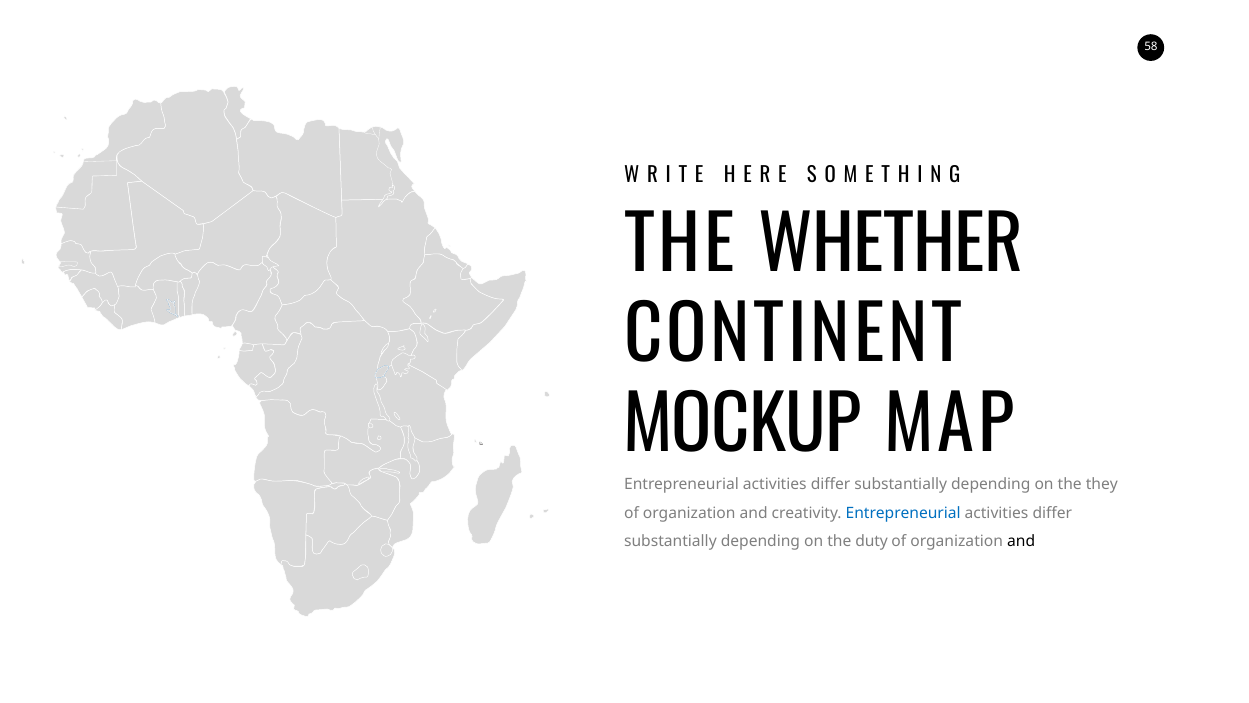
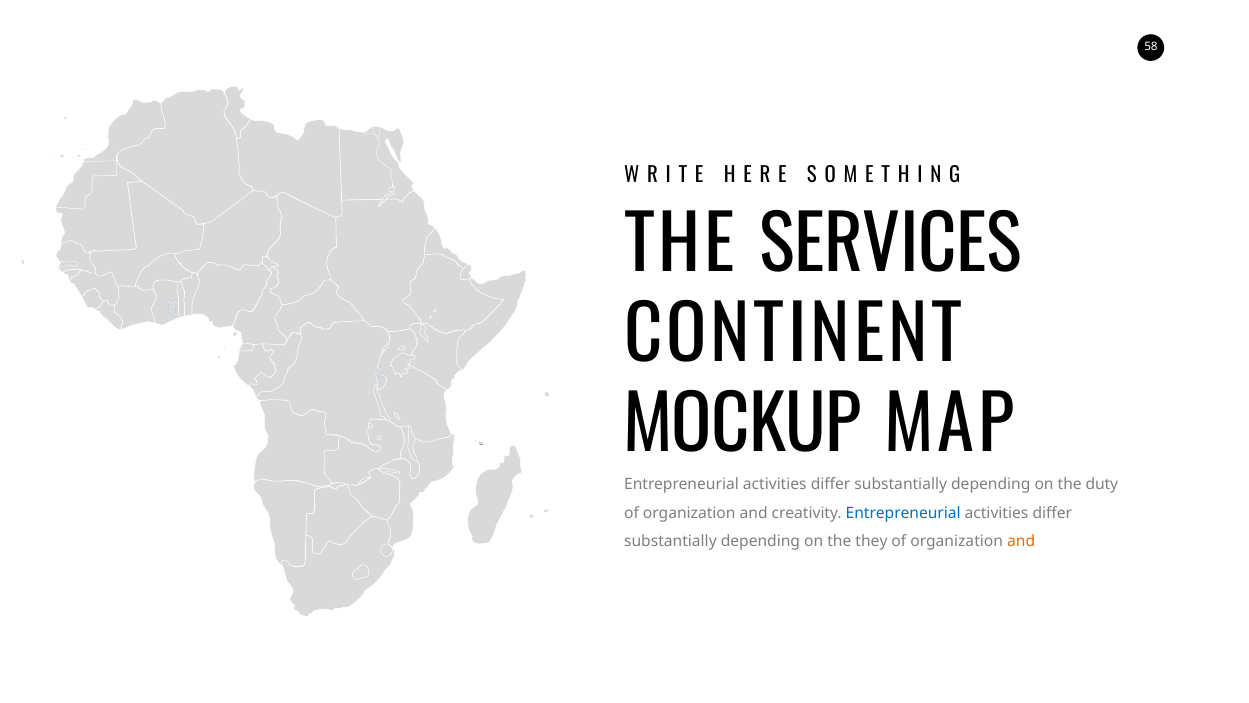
WHETHER: WHETHER -> SERVICES
they: they -> duty
duty: duty -> they
and at (1021, 541) colour: black -> orange
